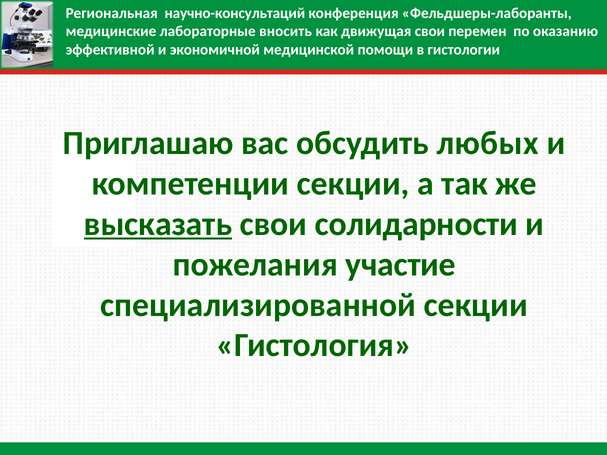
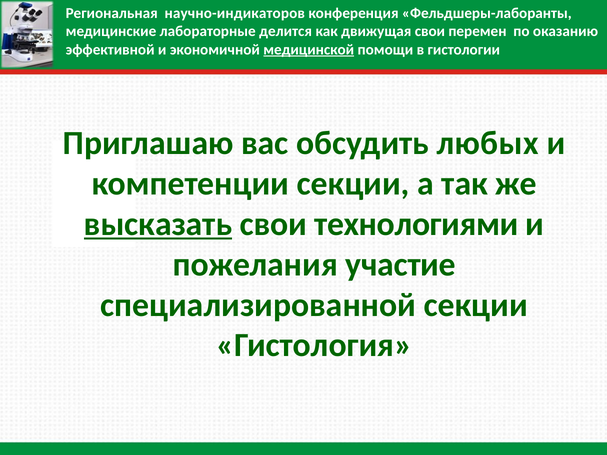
научно-консультаций: научно-консультаций -> научно-индикаторов
вносить: вносить -> делится
медицинской underline: none -> present
солидарности: солидарности -> технологиями
